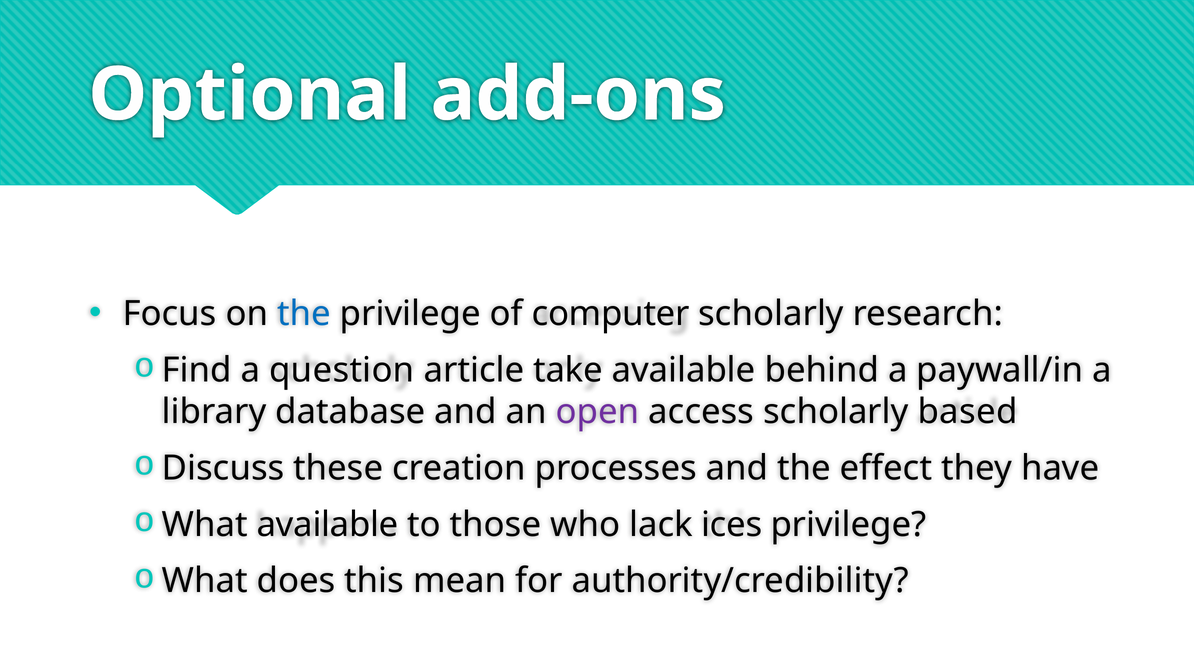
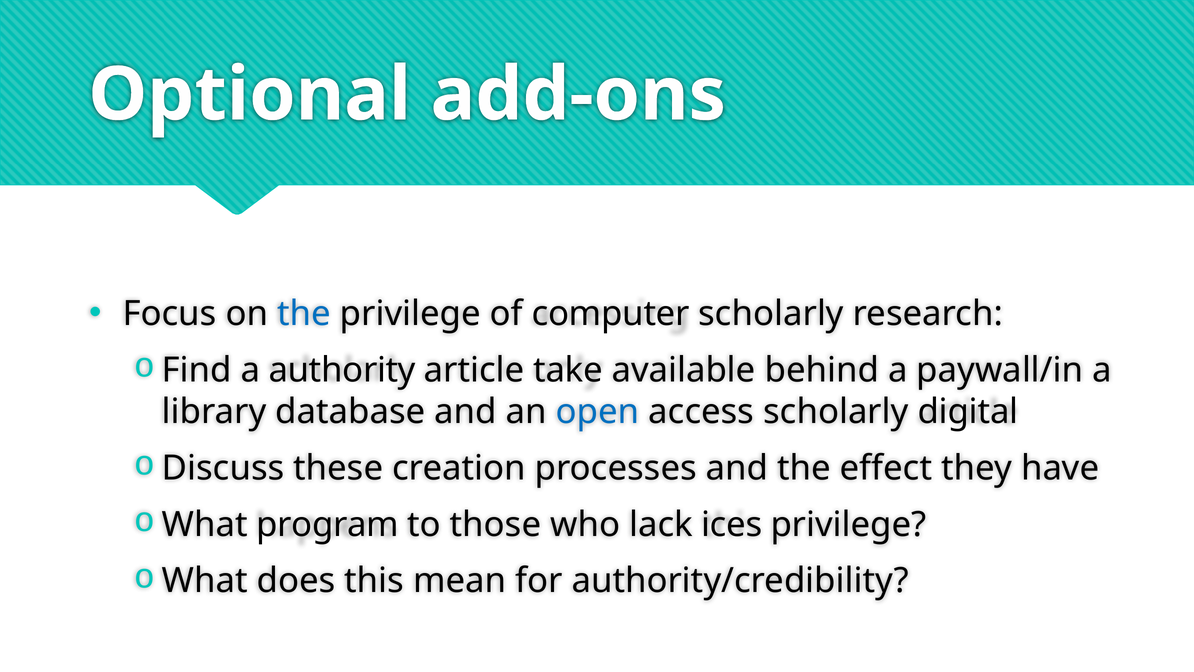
question: question -> authority
open colour: purple -> blue
based: based -> digital
What available: available -> program
